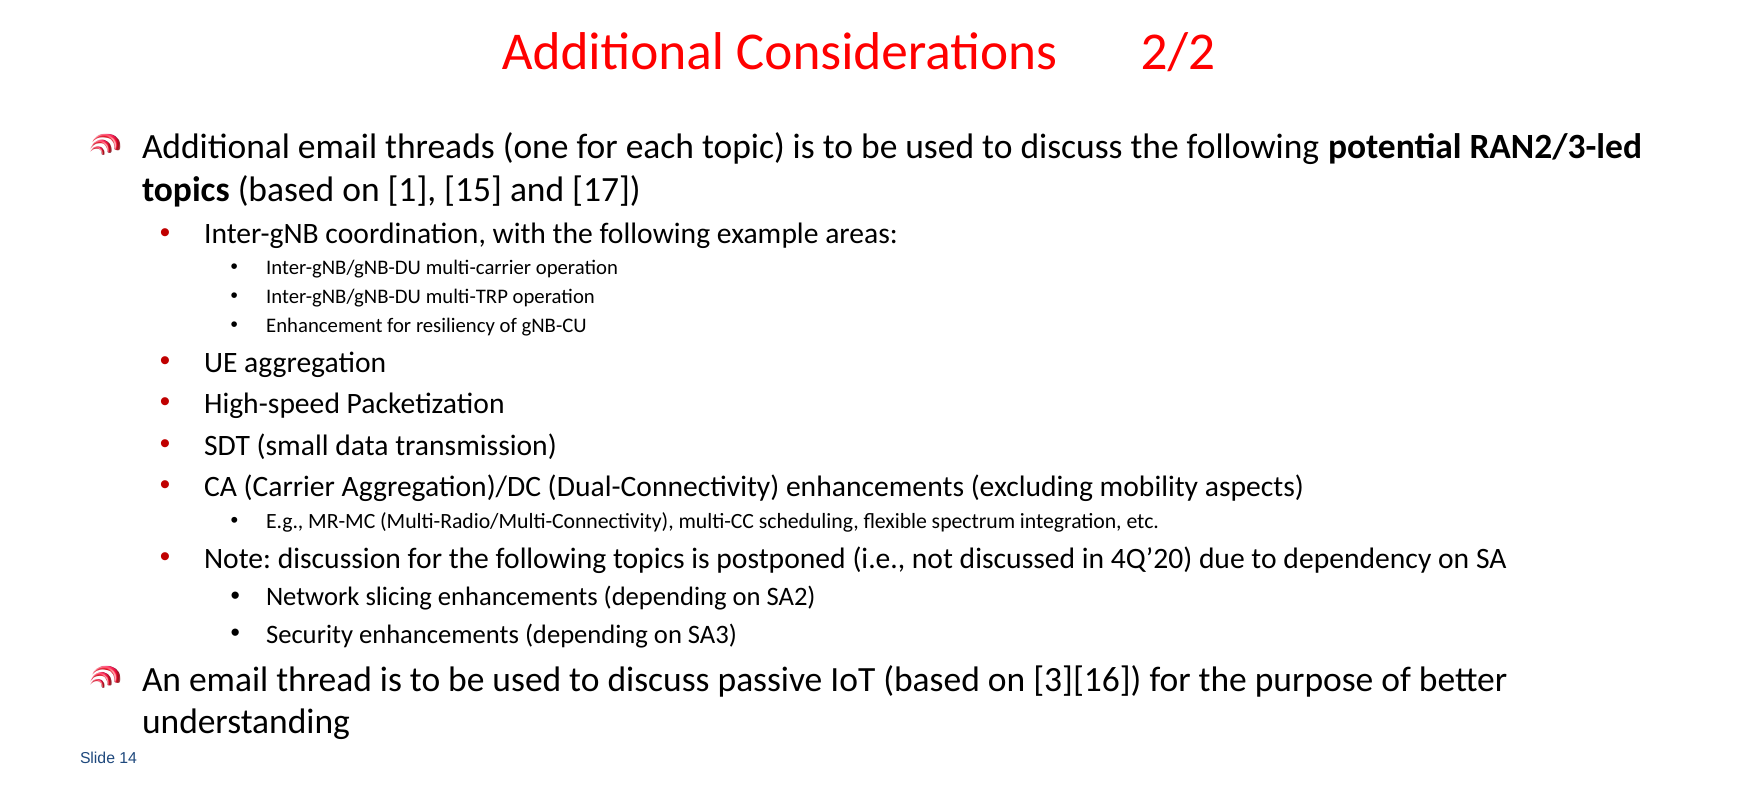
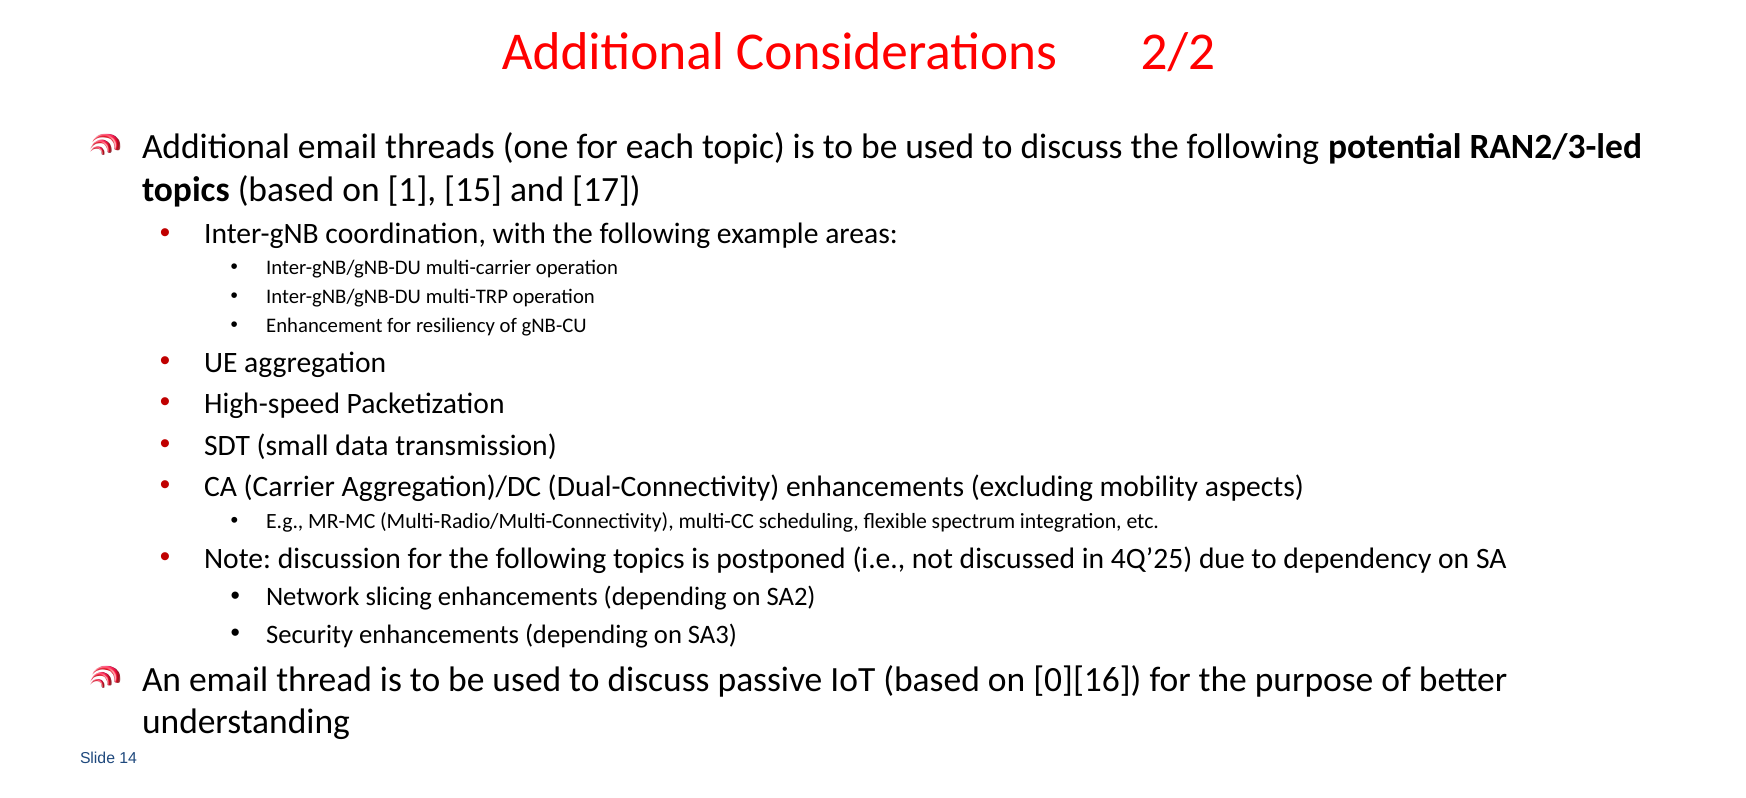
4Q’20: 4Q’20 -> 4Q’25
3][16: 3][16 -> 0][16
